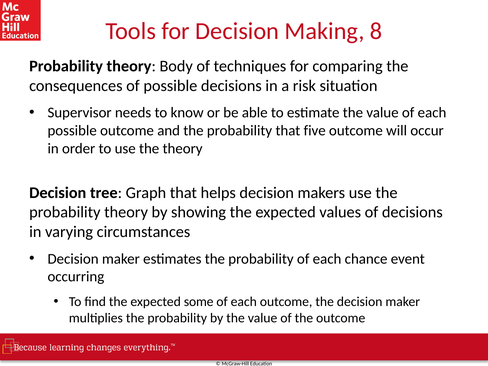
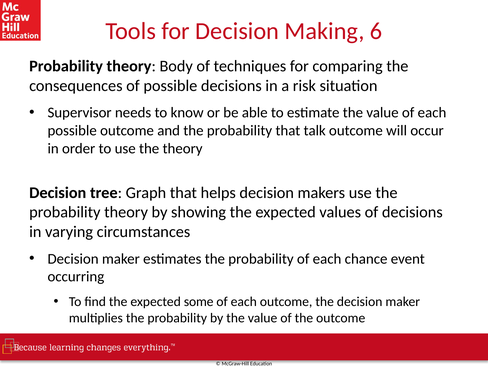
8: 8 -> 6
five: five -> talk
